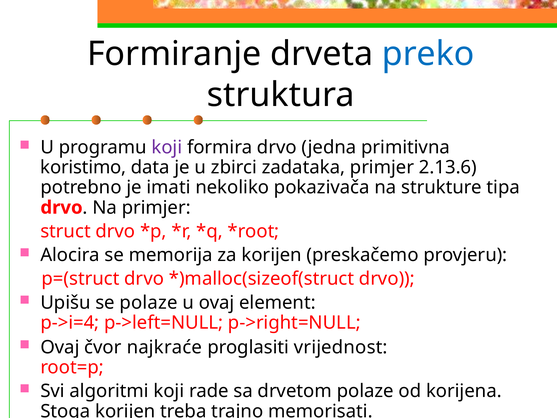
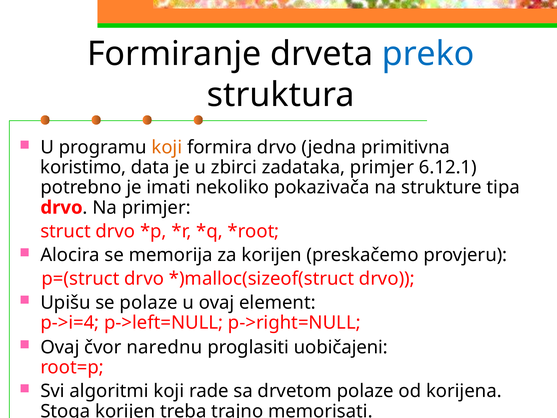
koji at (167, 147) colour: purple -> orange
2.13.6: 2.13.6 -> 6.12.1
najkraće: najkraće -> narednu
vrijednost: vrijednost -> uobičajeni
